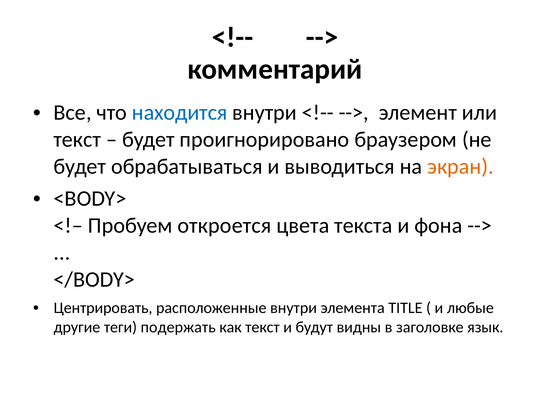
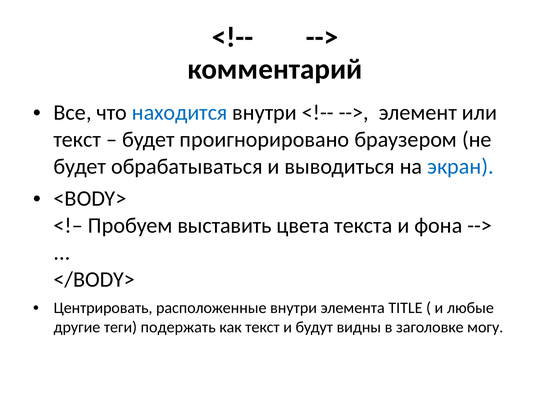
экран colour: orange -> blue
откроется: откроется -> выставить
язык: язык -> могу
